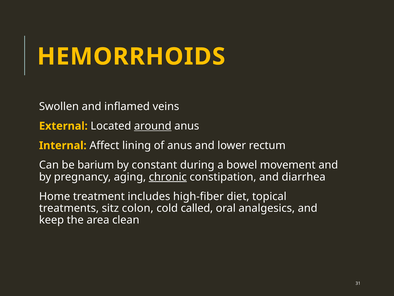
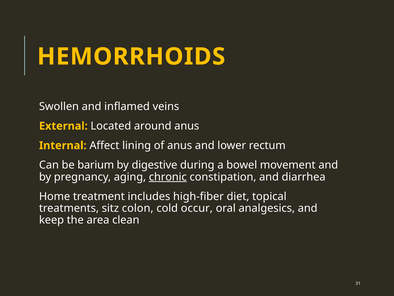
around underline: present -> none
constant: constant -> digestive
called: called -> occur
